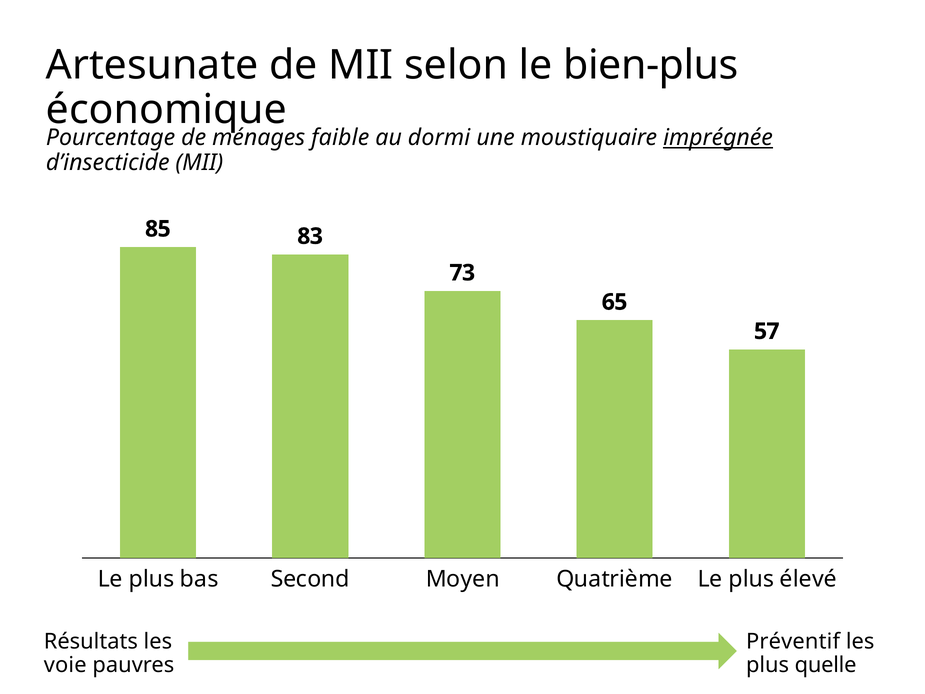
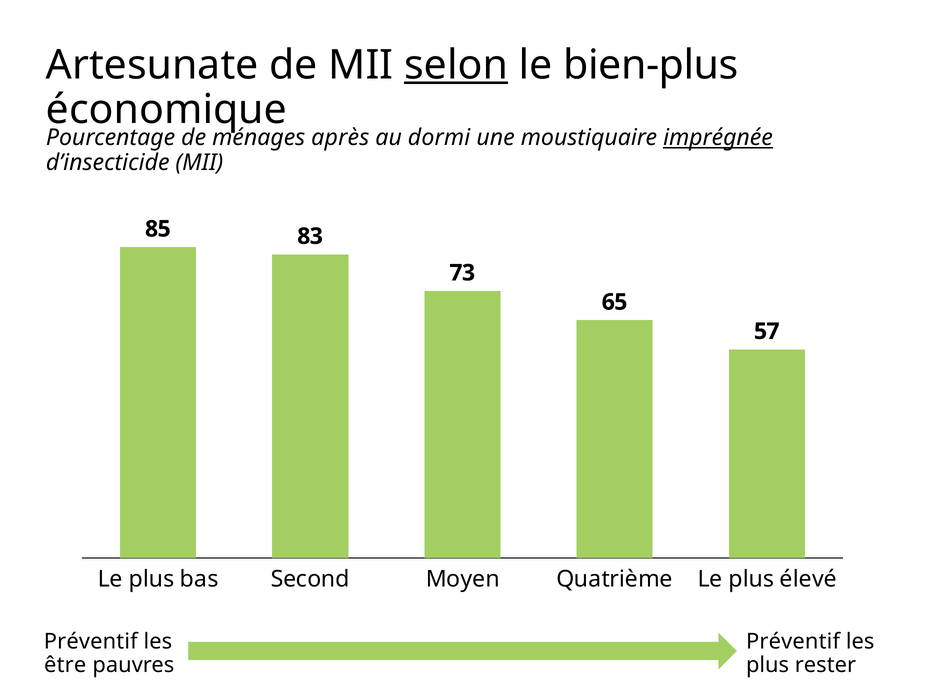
selon underline: none -> present
faible: faible -> après
Résultats at (91, 641): Résultats -> Préventif
voie: voie -> être
quelle: quelle -> rester
